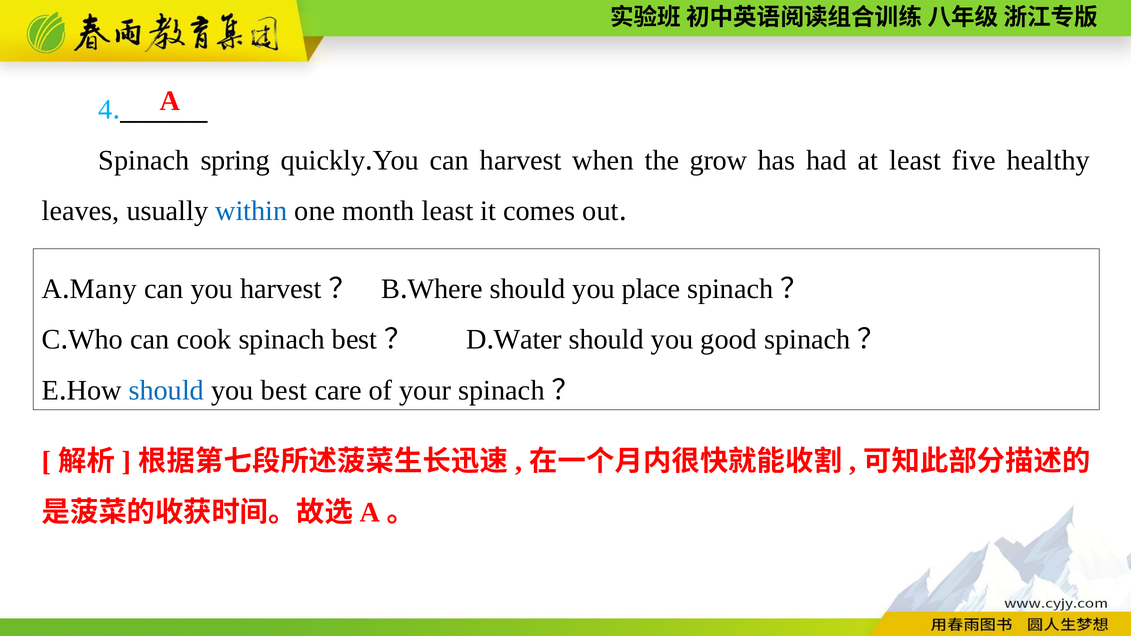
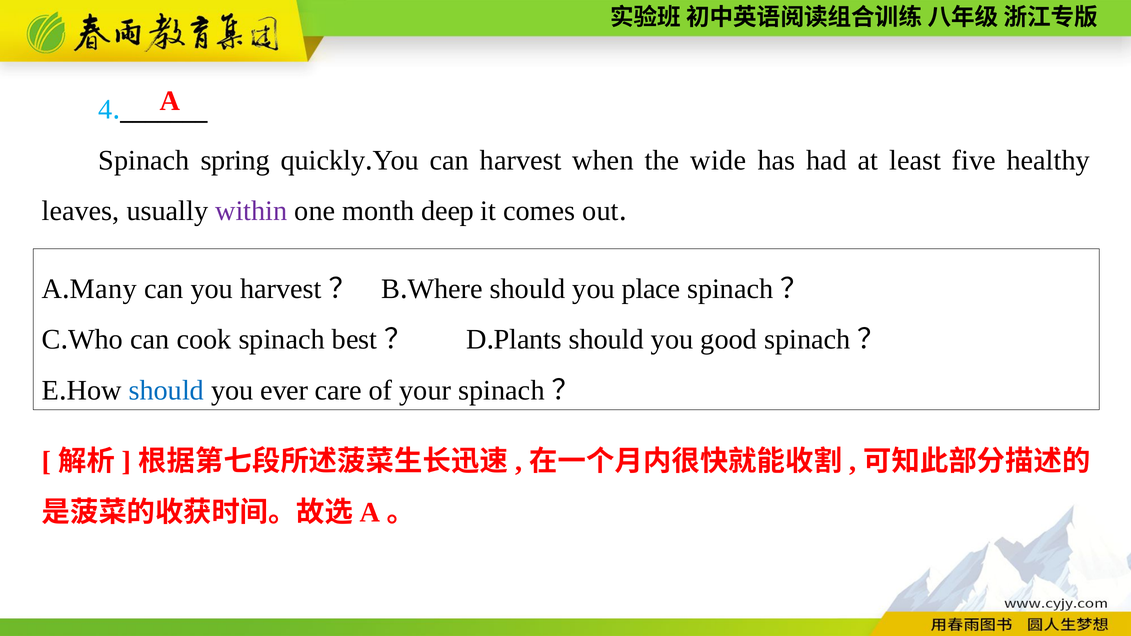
grow: grow -> wide
within colour: blue -> purple
month least: least -> deep
Water: Water -> Plants
you best: best -> ever
